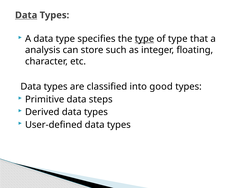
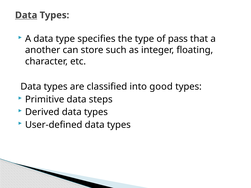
type at (144, 39) underline: present -> none
of type: type -> pass
analysis: analysis -> another
